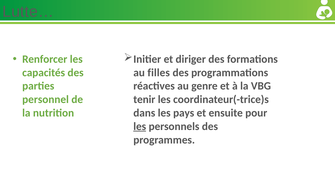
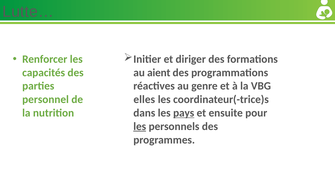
filles: filles -> aient
tenir: tenir -> elles
pays underline: none -> present
